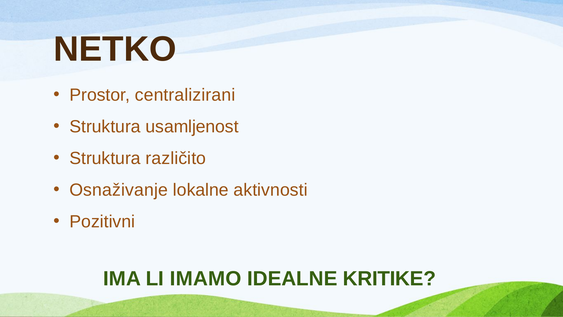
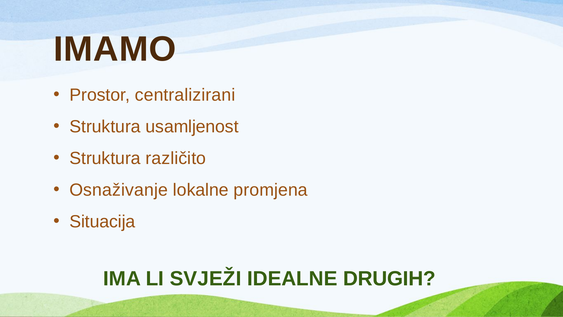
NETKO: NETKO -> IMAMO
aktivnosti: aktivnosti -> promjena
Pozitivni: Pozitivni -> Situacija
IMAMO: IMAMO -> SVJEŽI
KRITIKE: KRITIKE -> DRUGIH
